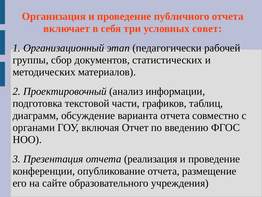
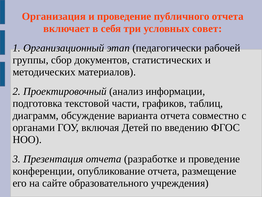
Отчет: Отчет -> Детей
реализация: реализация -> разработке
